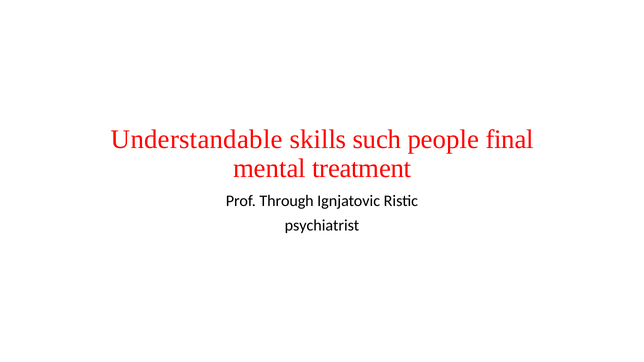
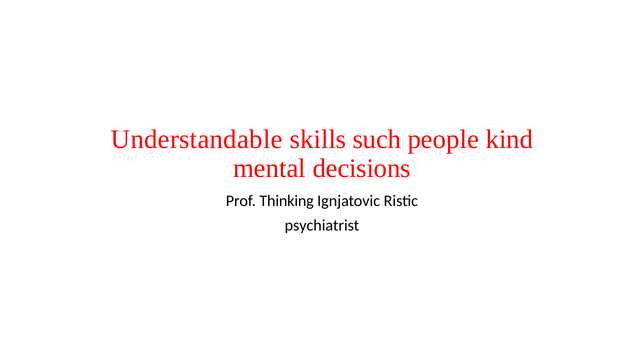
final: final -> kind
treatment: treatment -> decisions
Through: Through -> Thinking
